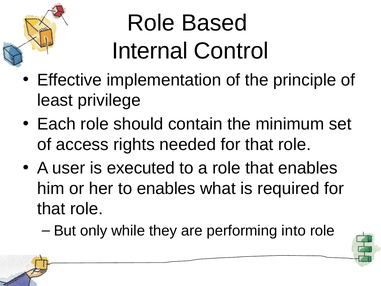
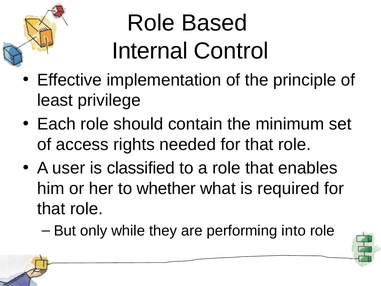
executed: executed -> classified
to enables: enables -> whether
